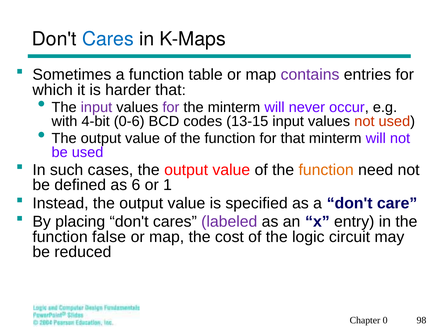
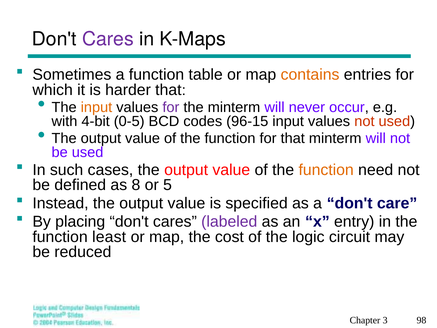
Cares at (108, 39) colour: blue -> purple
contains colour: purple -> orange
input at (96, 107) colour: purple -> orange
0-6: 0-6 -> 0-5
13-15: 13-15 -> 96-15
6: 6 -> 8
1: 1 -> 5
false: false -> least
0: 0 -> 3
